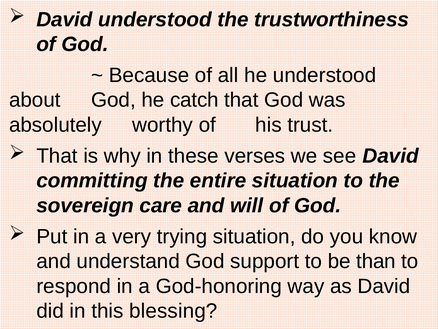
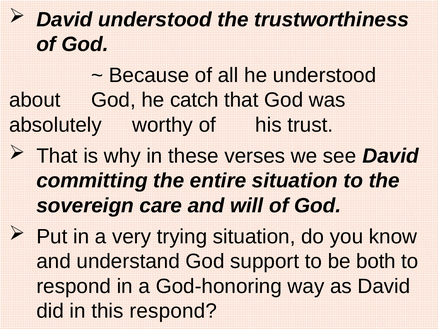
than: than -> both
this blessing: blessing -> respond
